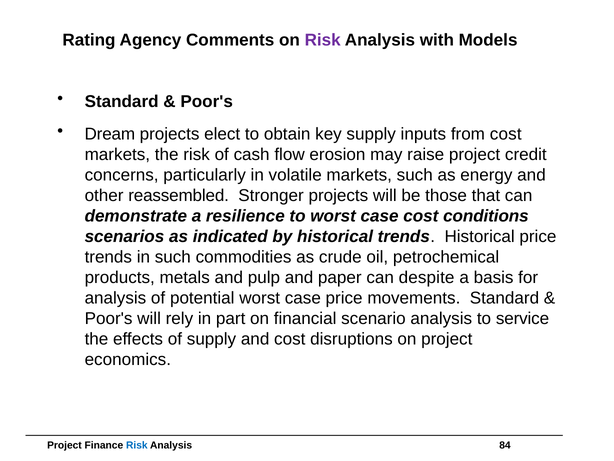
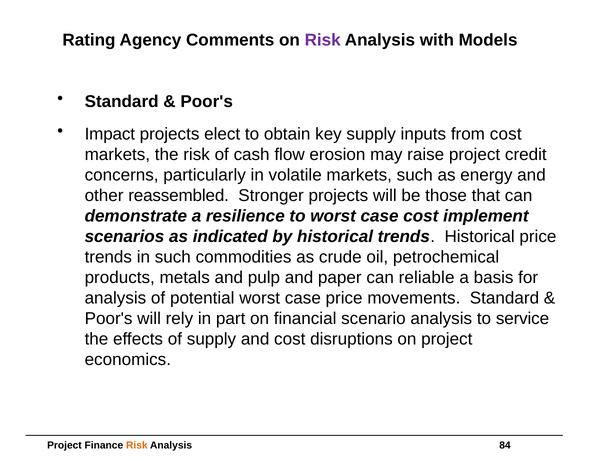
Dream: Dream -> Impact
conditions: conditions -> implement
despite: despite -> reliable
Risk at (137, 445) colour: blue -> orange
